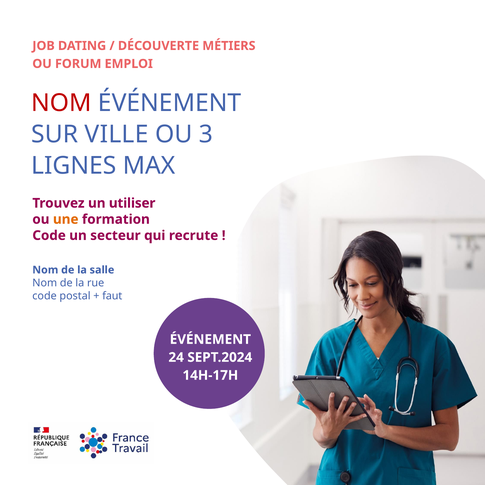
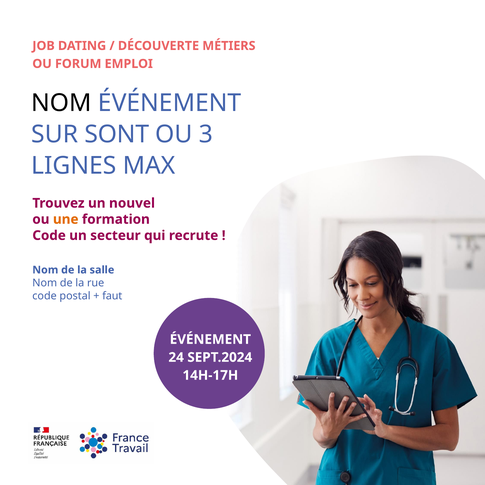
NOM at (61, 103) colour: red -> black
VILLE: VILLE -> SONT
utiliser: utiliser -> nouvel
